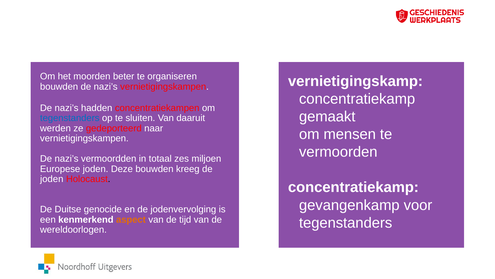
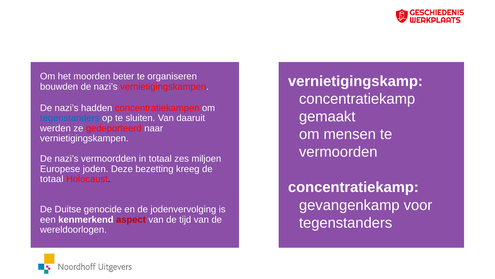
Deze bouwden: bouwden -> bezetting
joden at (52, 179): joden -> totaal
aspect colour: orange -> red
